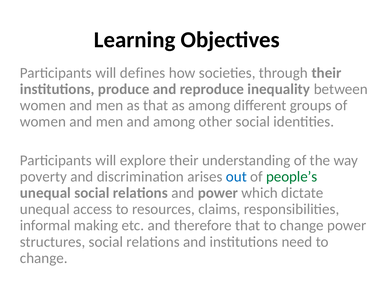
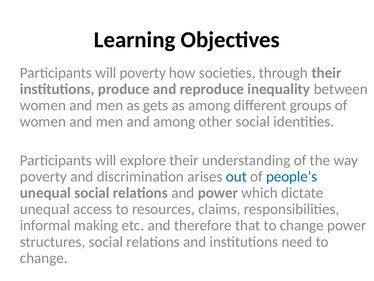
will defines: defines -> poverty
as that: that -> gets
people’s colour: green -> blue
